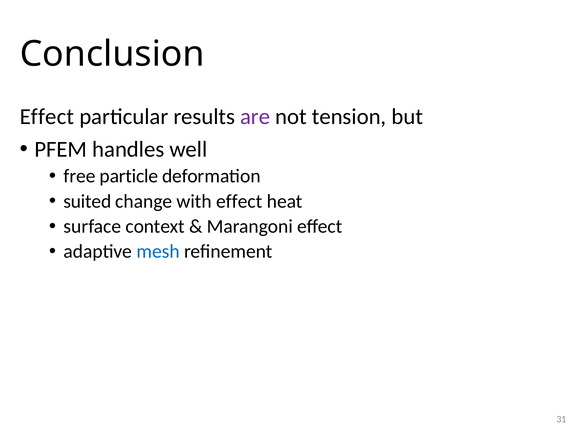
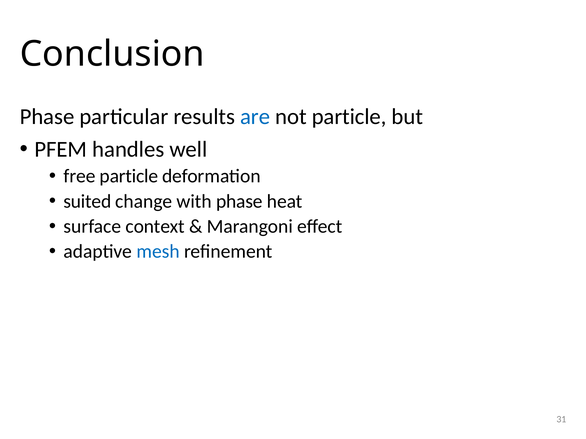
Effect at (47, 117): Effect -> Phase
are colour: purple -> blue
not tension: tension -> particle
with effect: effect -> phase
